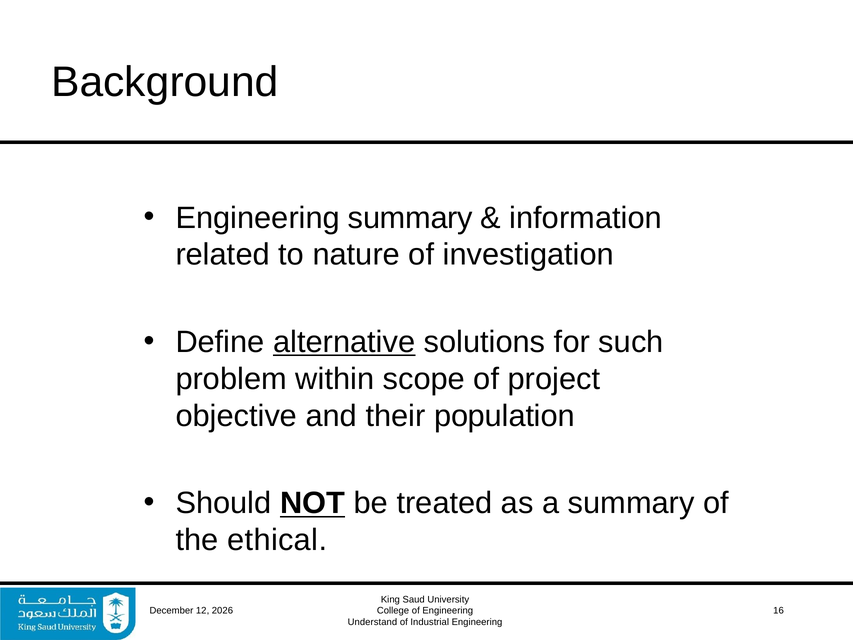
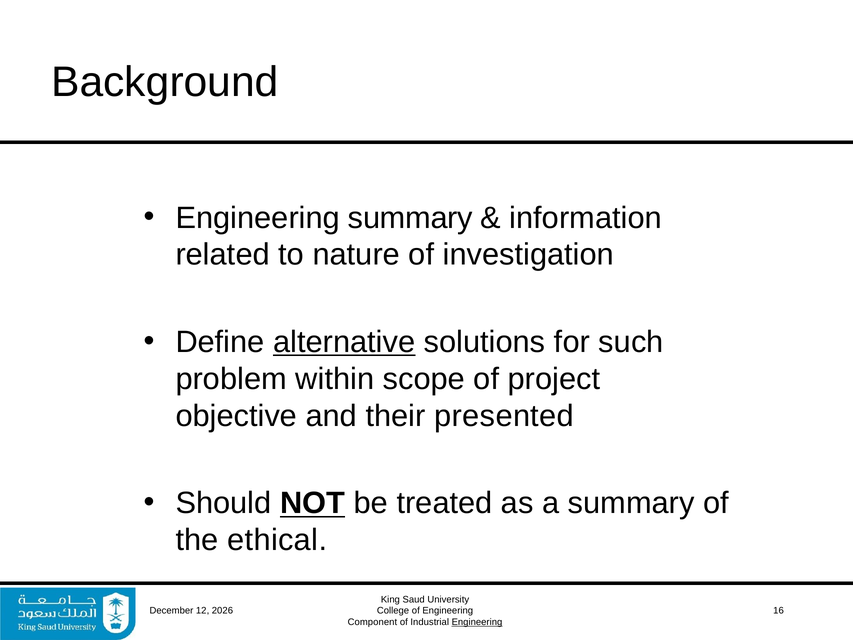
population: population -> presented
Understand: Understand -> Component
Engineering at (477, 622) underline: none -> present
